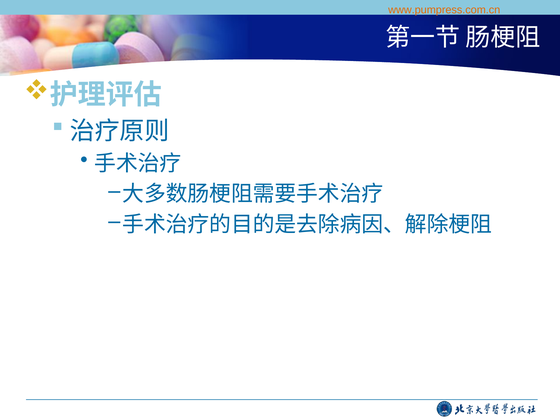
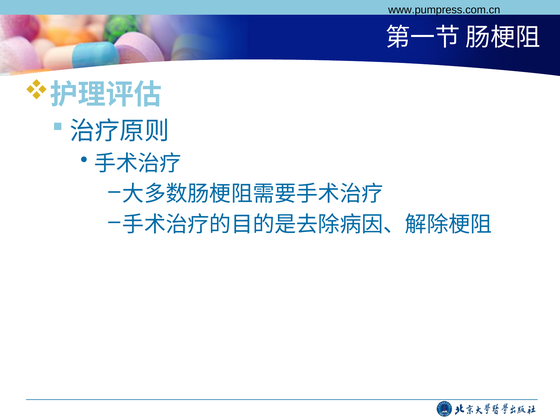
www.pumpress.com.cn colour: orange -> black
